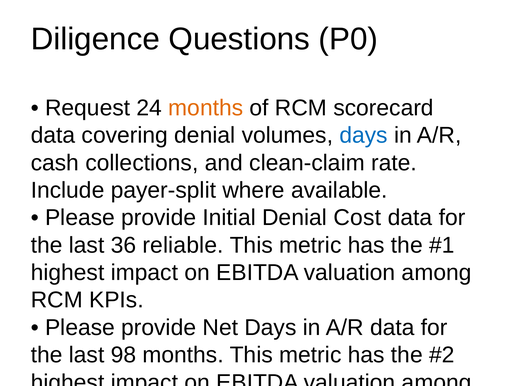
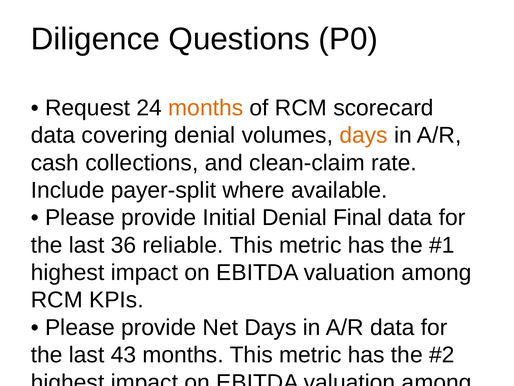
days at (364, 135) colour: blue -> orange
Denial Cost: Cost -> Final
98: 98 -> 43
